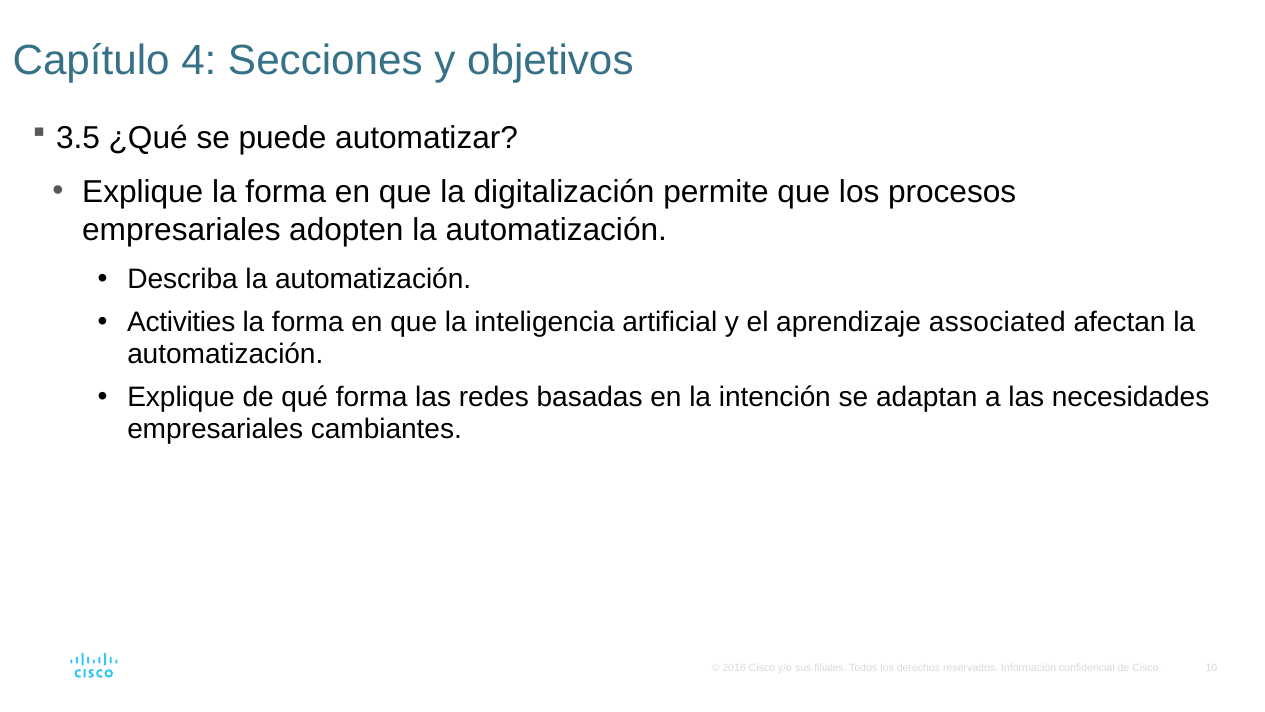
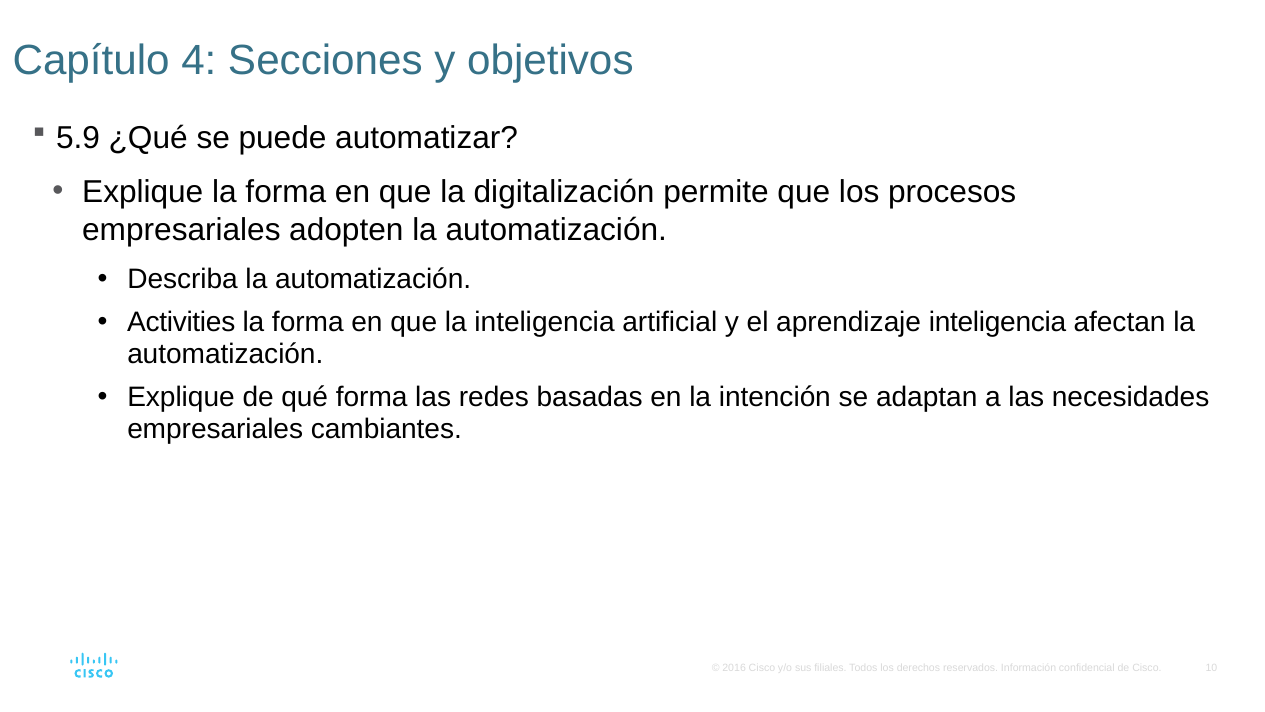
3.5: 3.5 -> 5.9
aprendizaje associated: associated -> inteligencia
